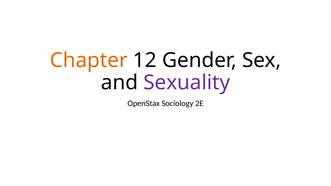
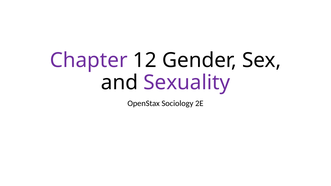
Chapter colour: orange -> purple
